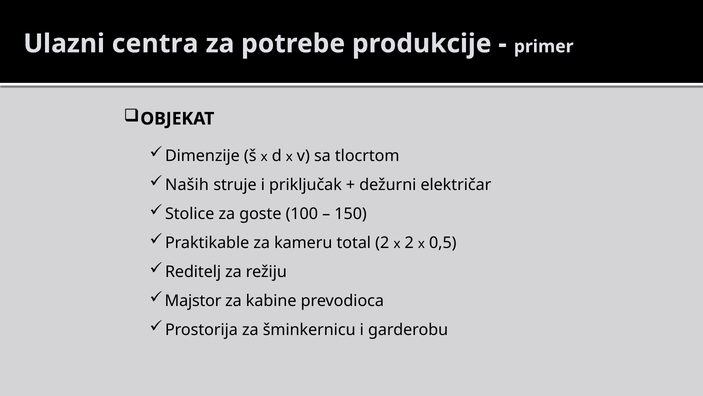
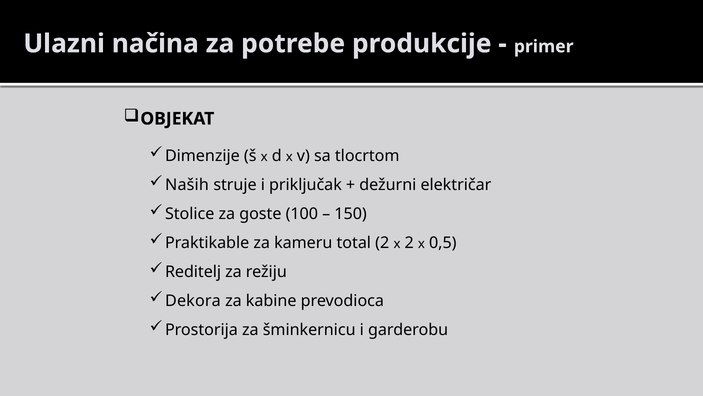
centra: centra -> načina
Majstor: Majstor -> Dekora
